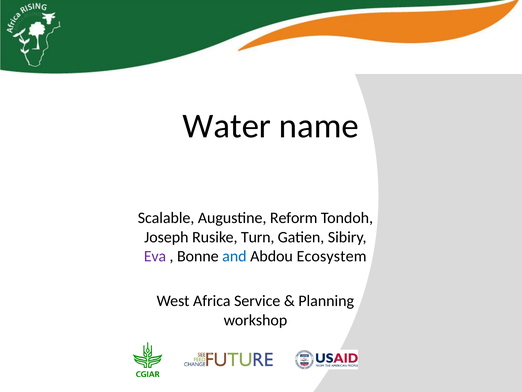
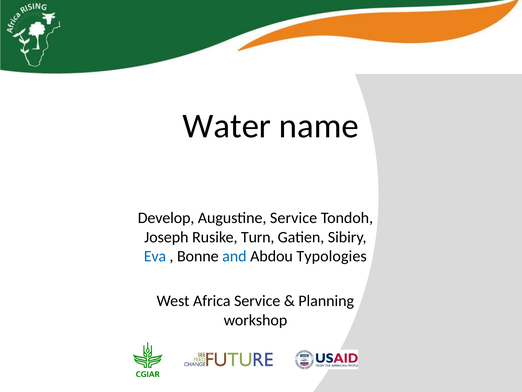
Scalable: Scalable -> Develop
Augustine Reform: Reform -> Service
Eva colour: purple -> blue
Ecosystem: Ecosystem -> Typologies
